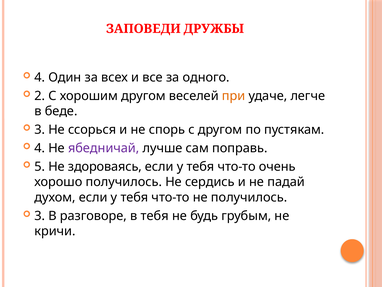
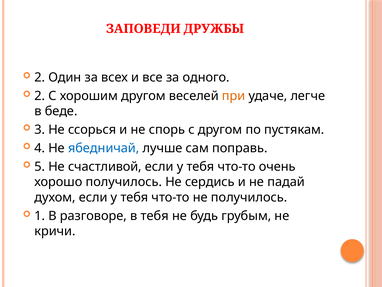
4 at (40, 77): 4 -> 2
ябедничай colour: purple -> blue
здороваясь: здороваясь -> счастливой
3 at (40, 215): 3 -> 1
